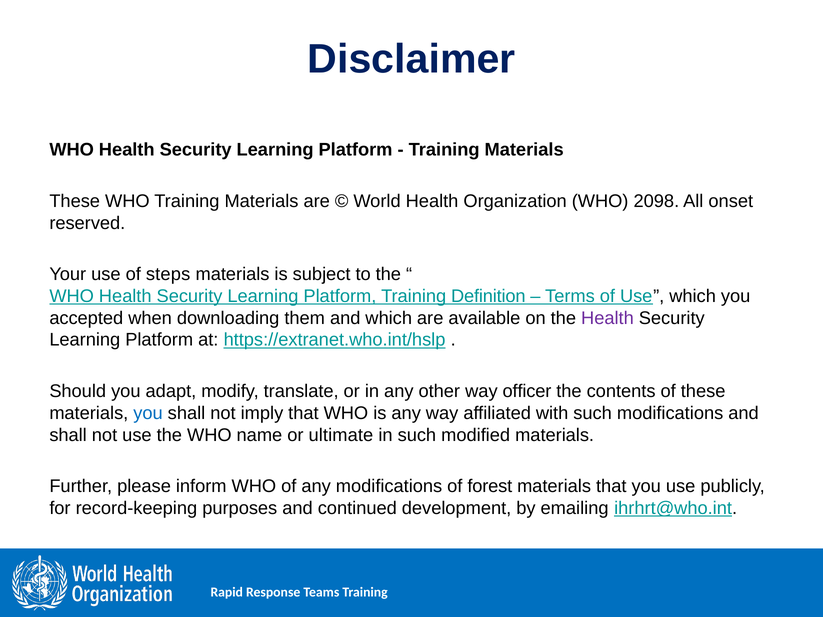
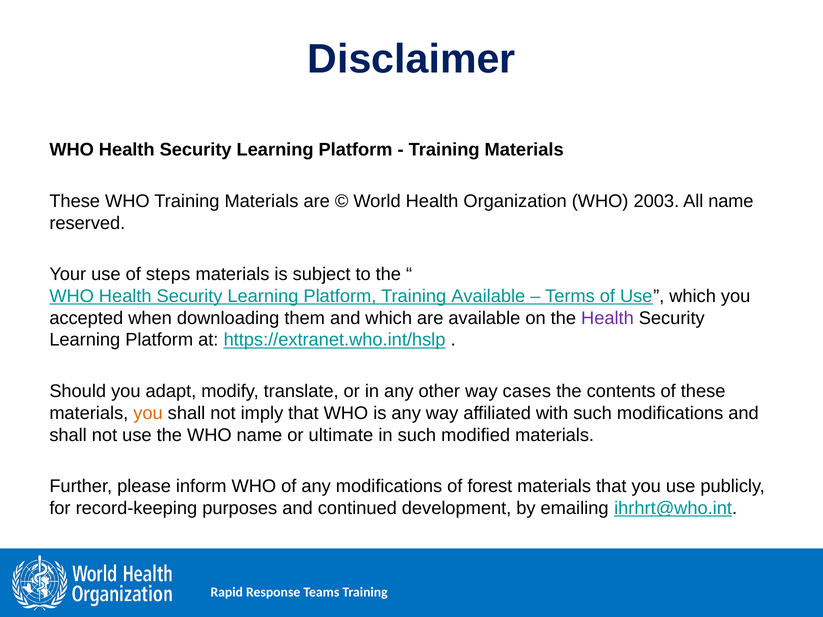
2098: 2098 -> 2003
All onset: onset -> name
Training Definition: Definition -> Available
officer: officer -> cases
you at (148, 413) colour: blue -> orange
